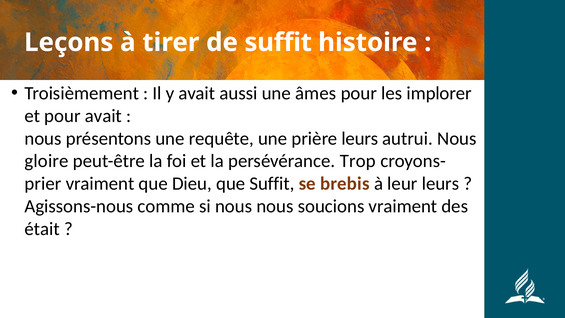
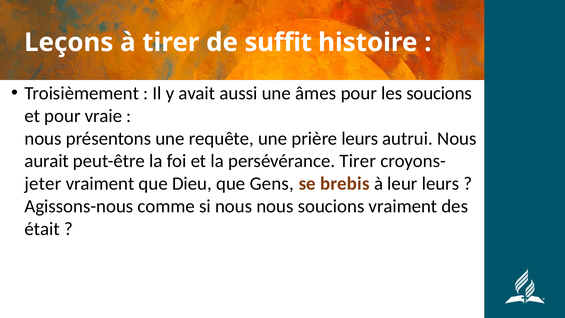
les implorer: implorer -> soucions
pour avait: avait -> vraie
gloire: gloire -> aurait
persévérance Trop: Trop -> Tirer
prier: prier -> jeter
que Suffit: Suffit -> Gens
